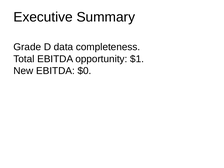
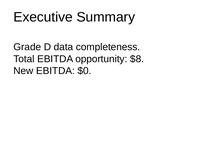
$1: $1 -> $8
